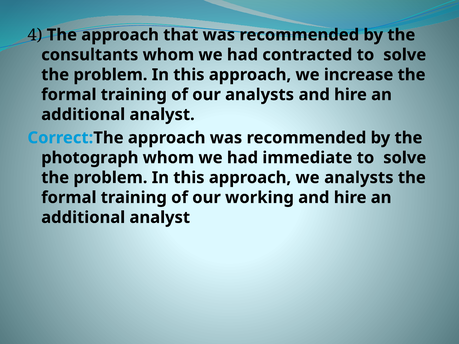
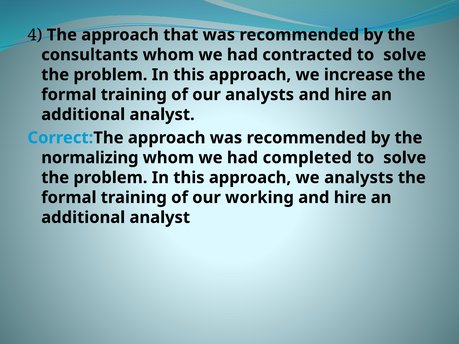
photograph: photograph -> normalizing
immediate: immediate -> completed
